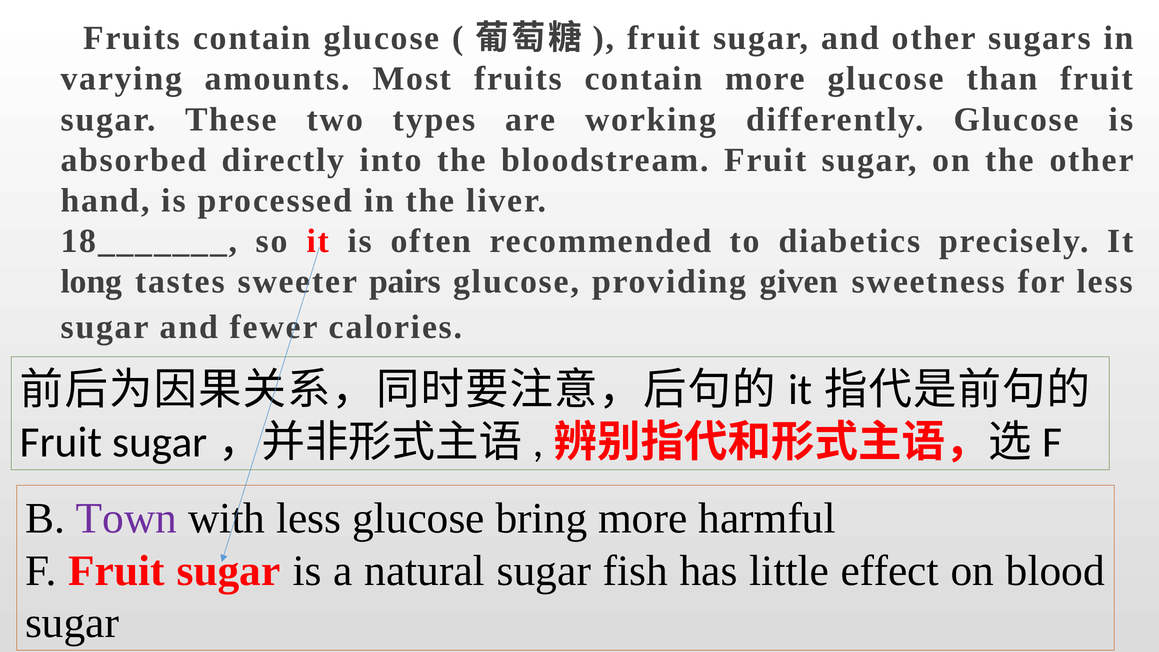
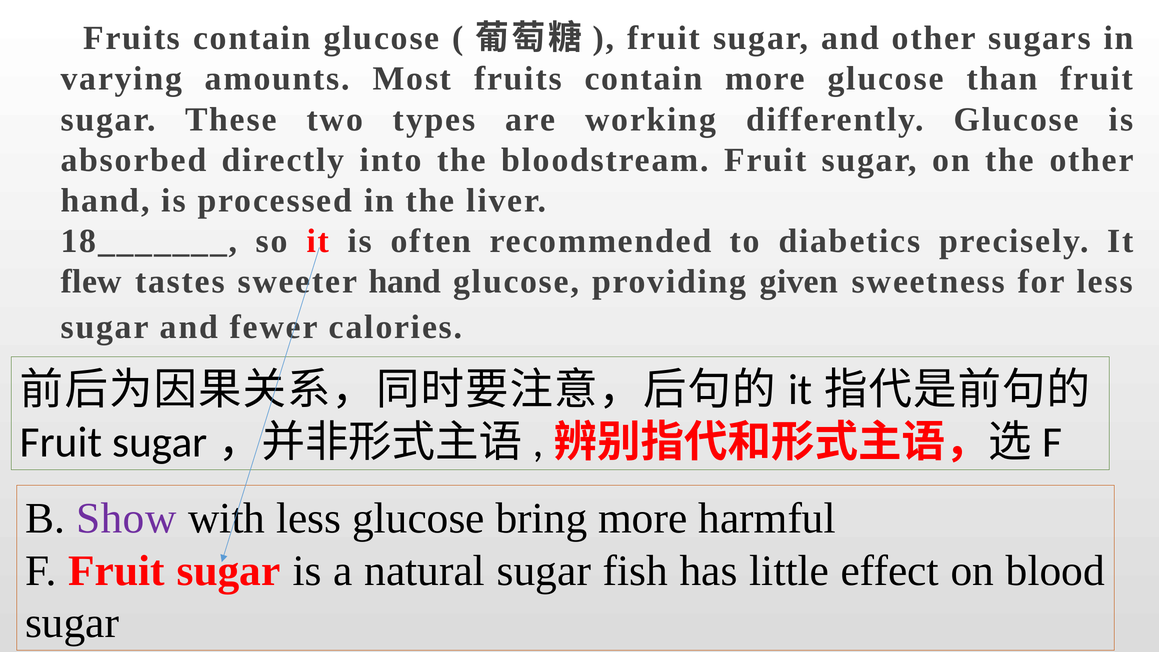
long: long -> flew
sweeter pairs: pairs -> hand
Town: Town -> Show
